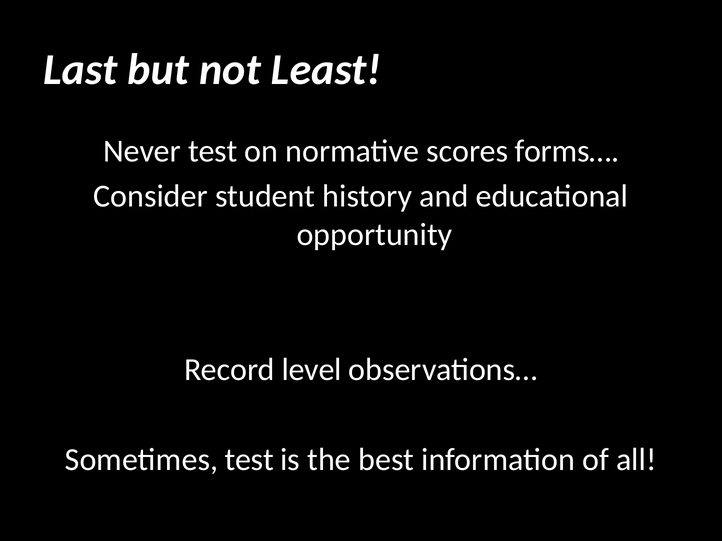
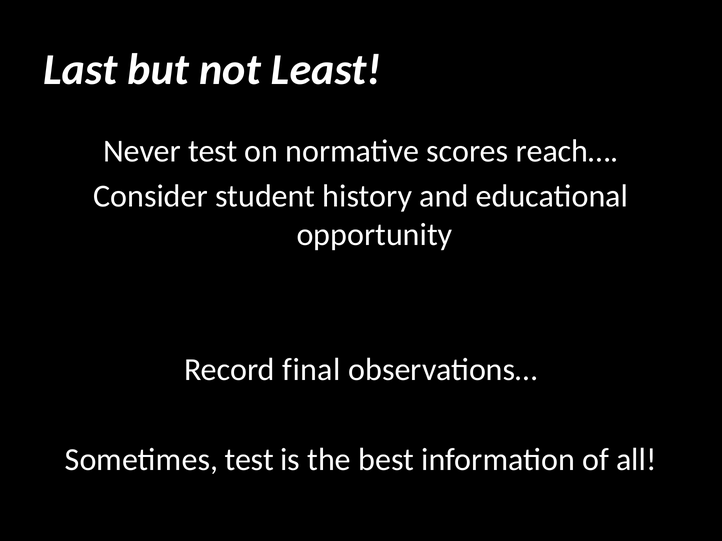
forms…: forms… -> reach…
level: level -> final
